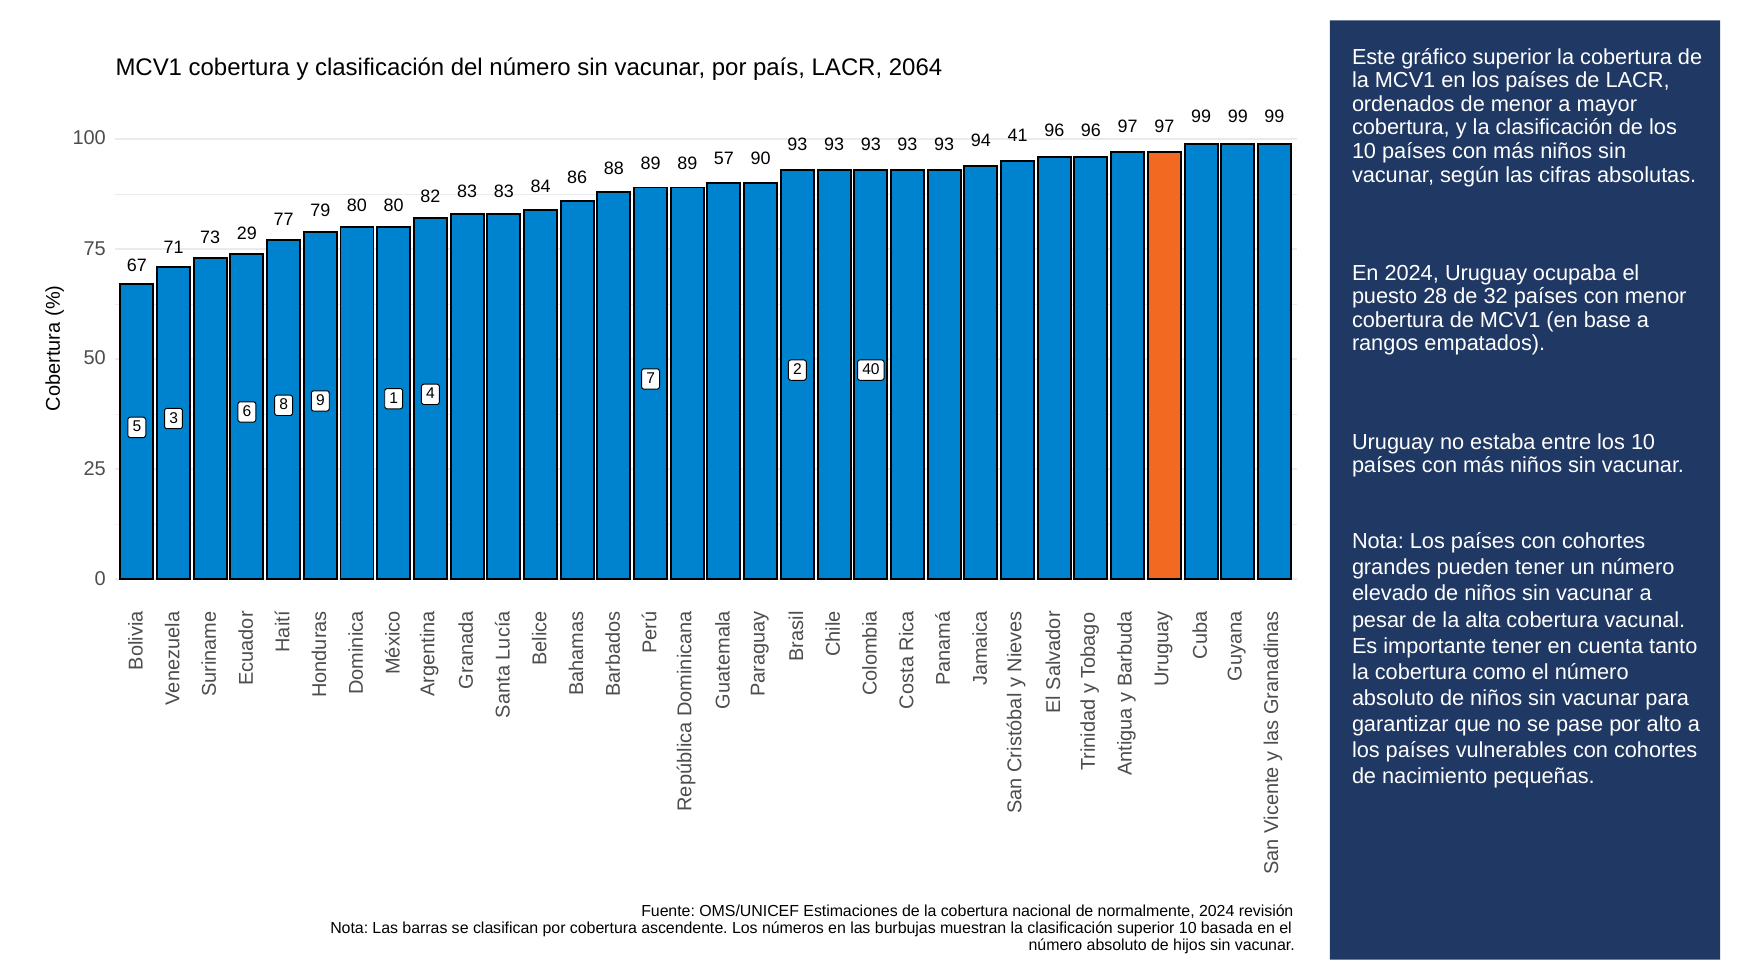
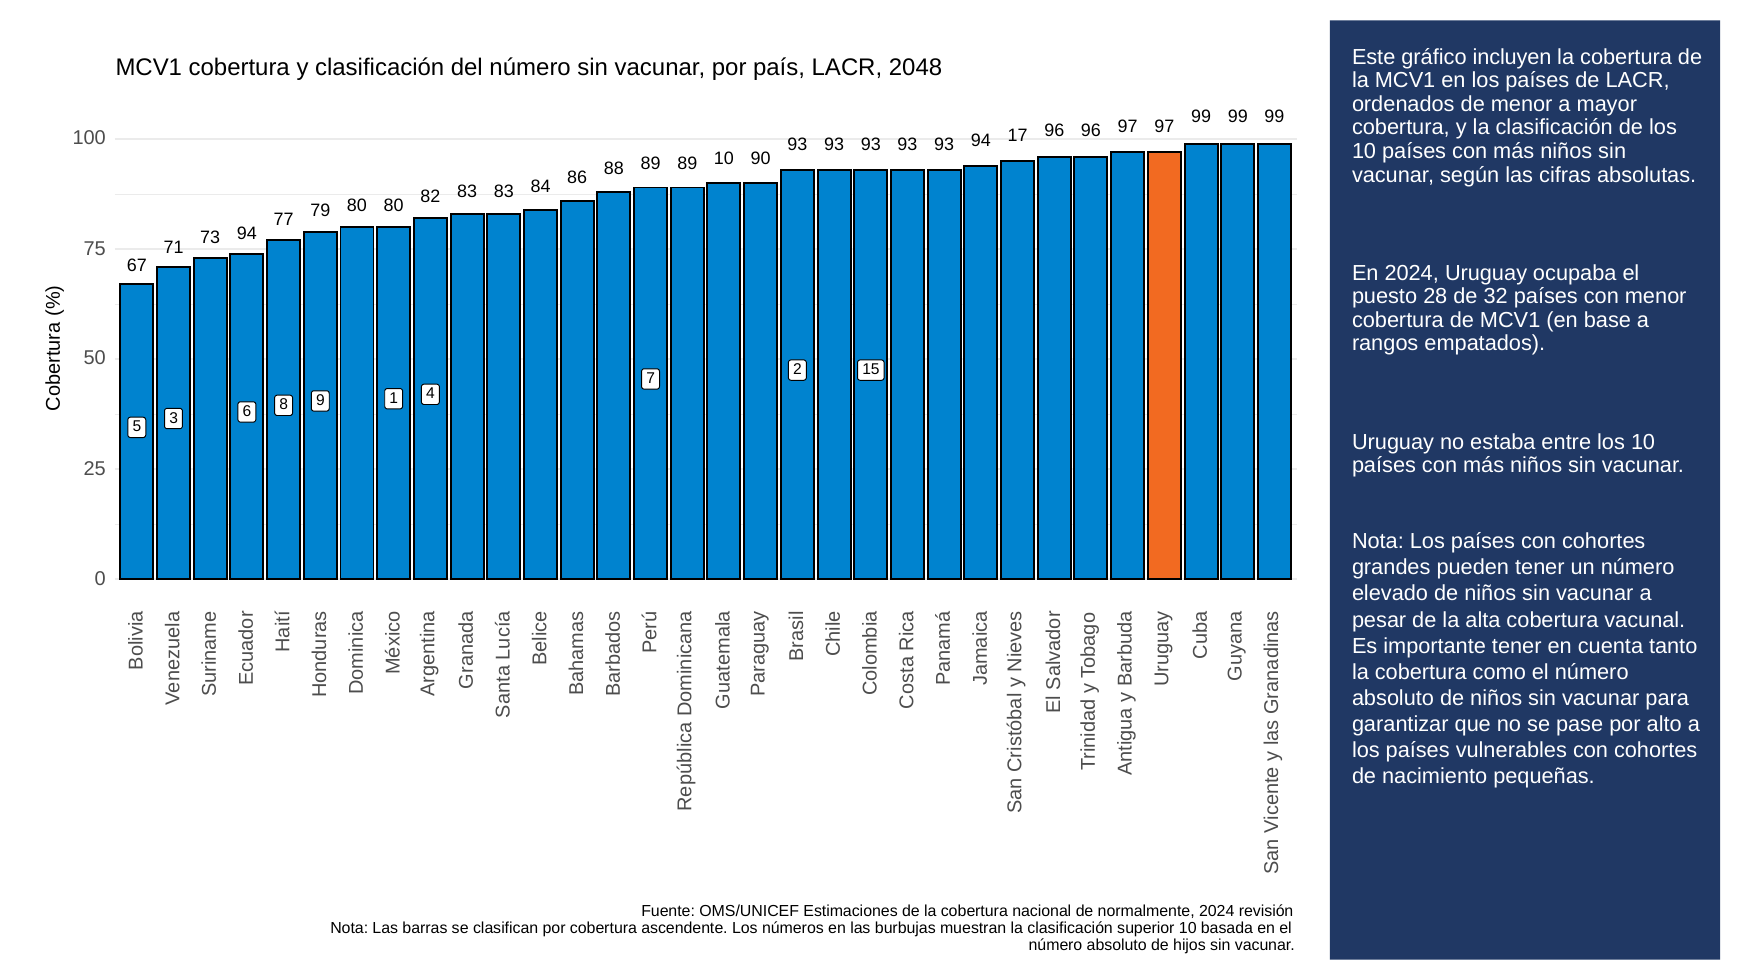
gráfico superior: superior -> incluyen
2064: 2064 -> 2048
41: 41 -> 17
89 57: 57 -> 10
73 29: 29 -> 94
40: 40 -> 15
